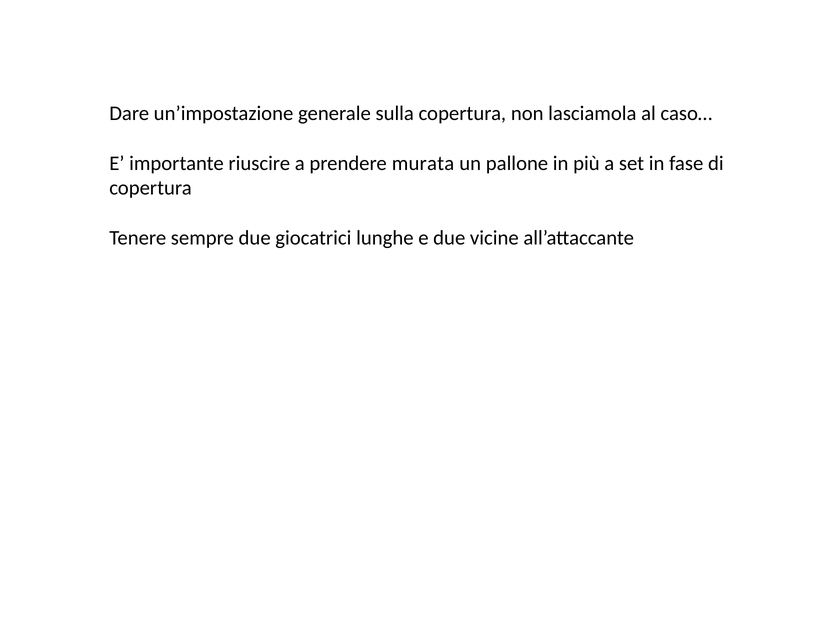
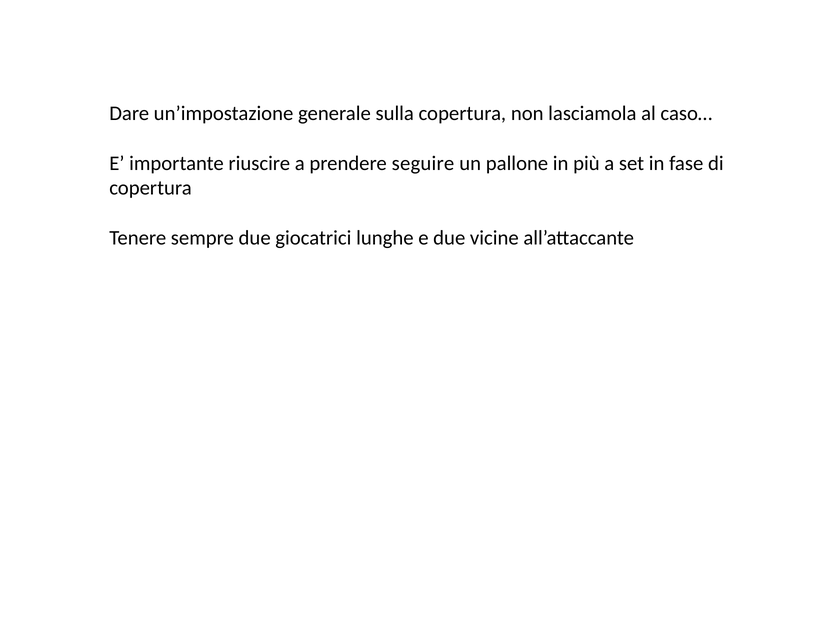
murata: murata -> seguire
